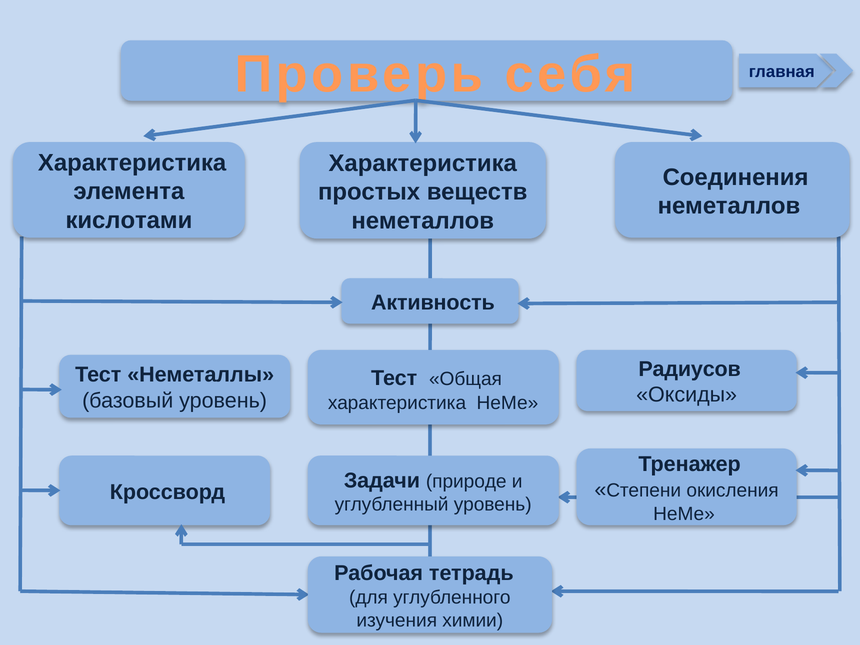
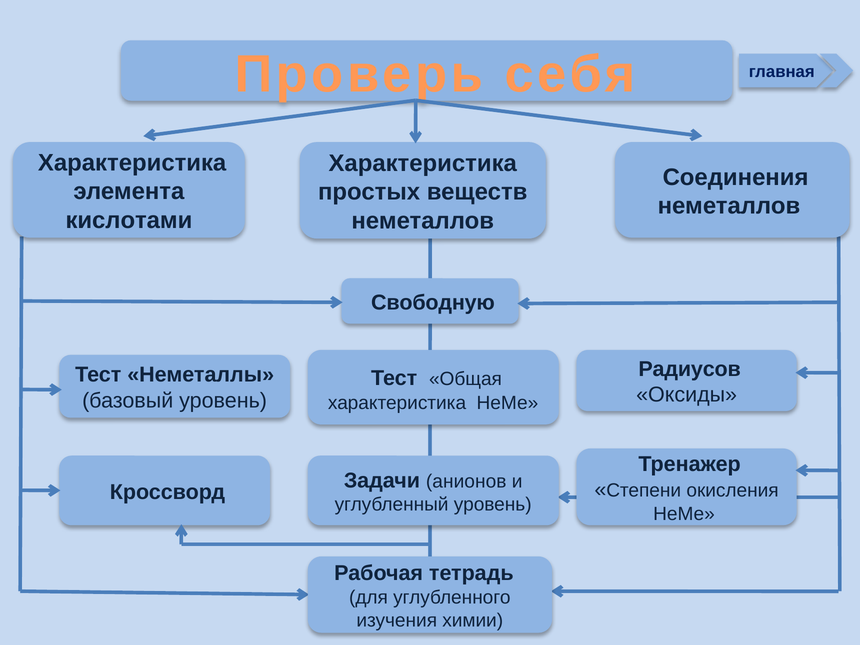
Активность: Активность -> Свободную
природе: природе -> анионов
